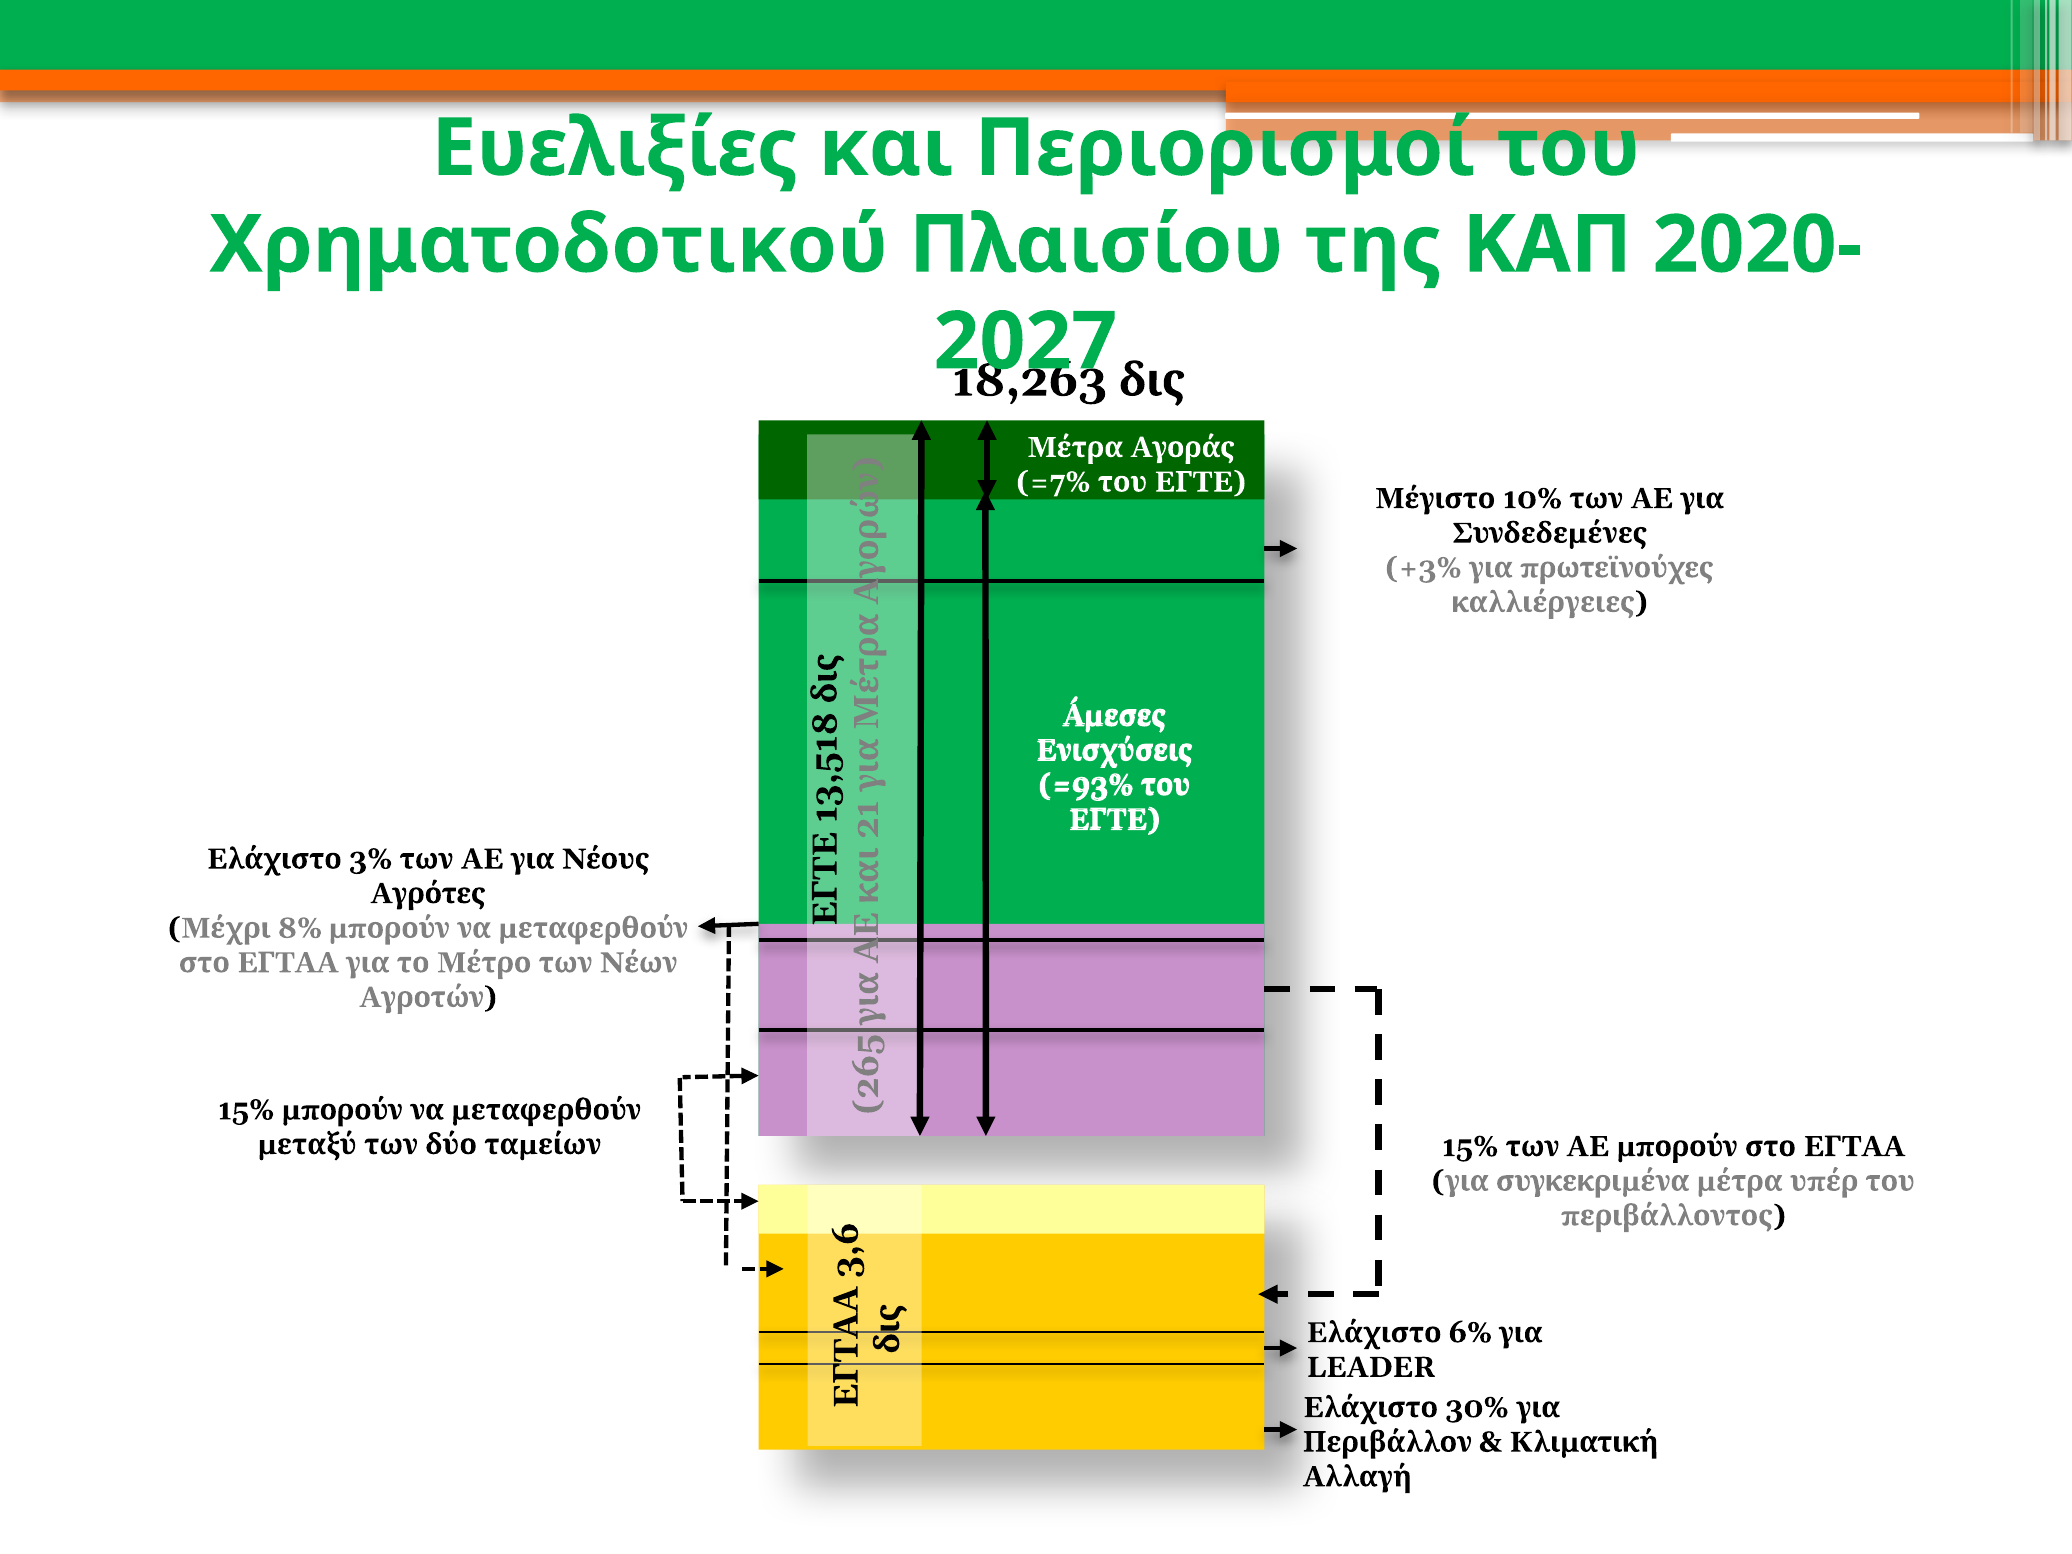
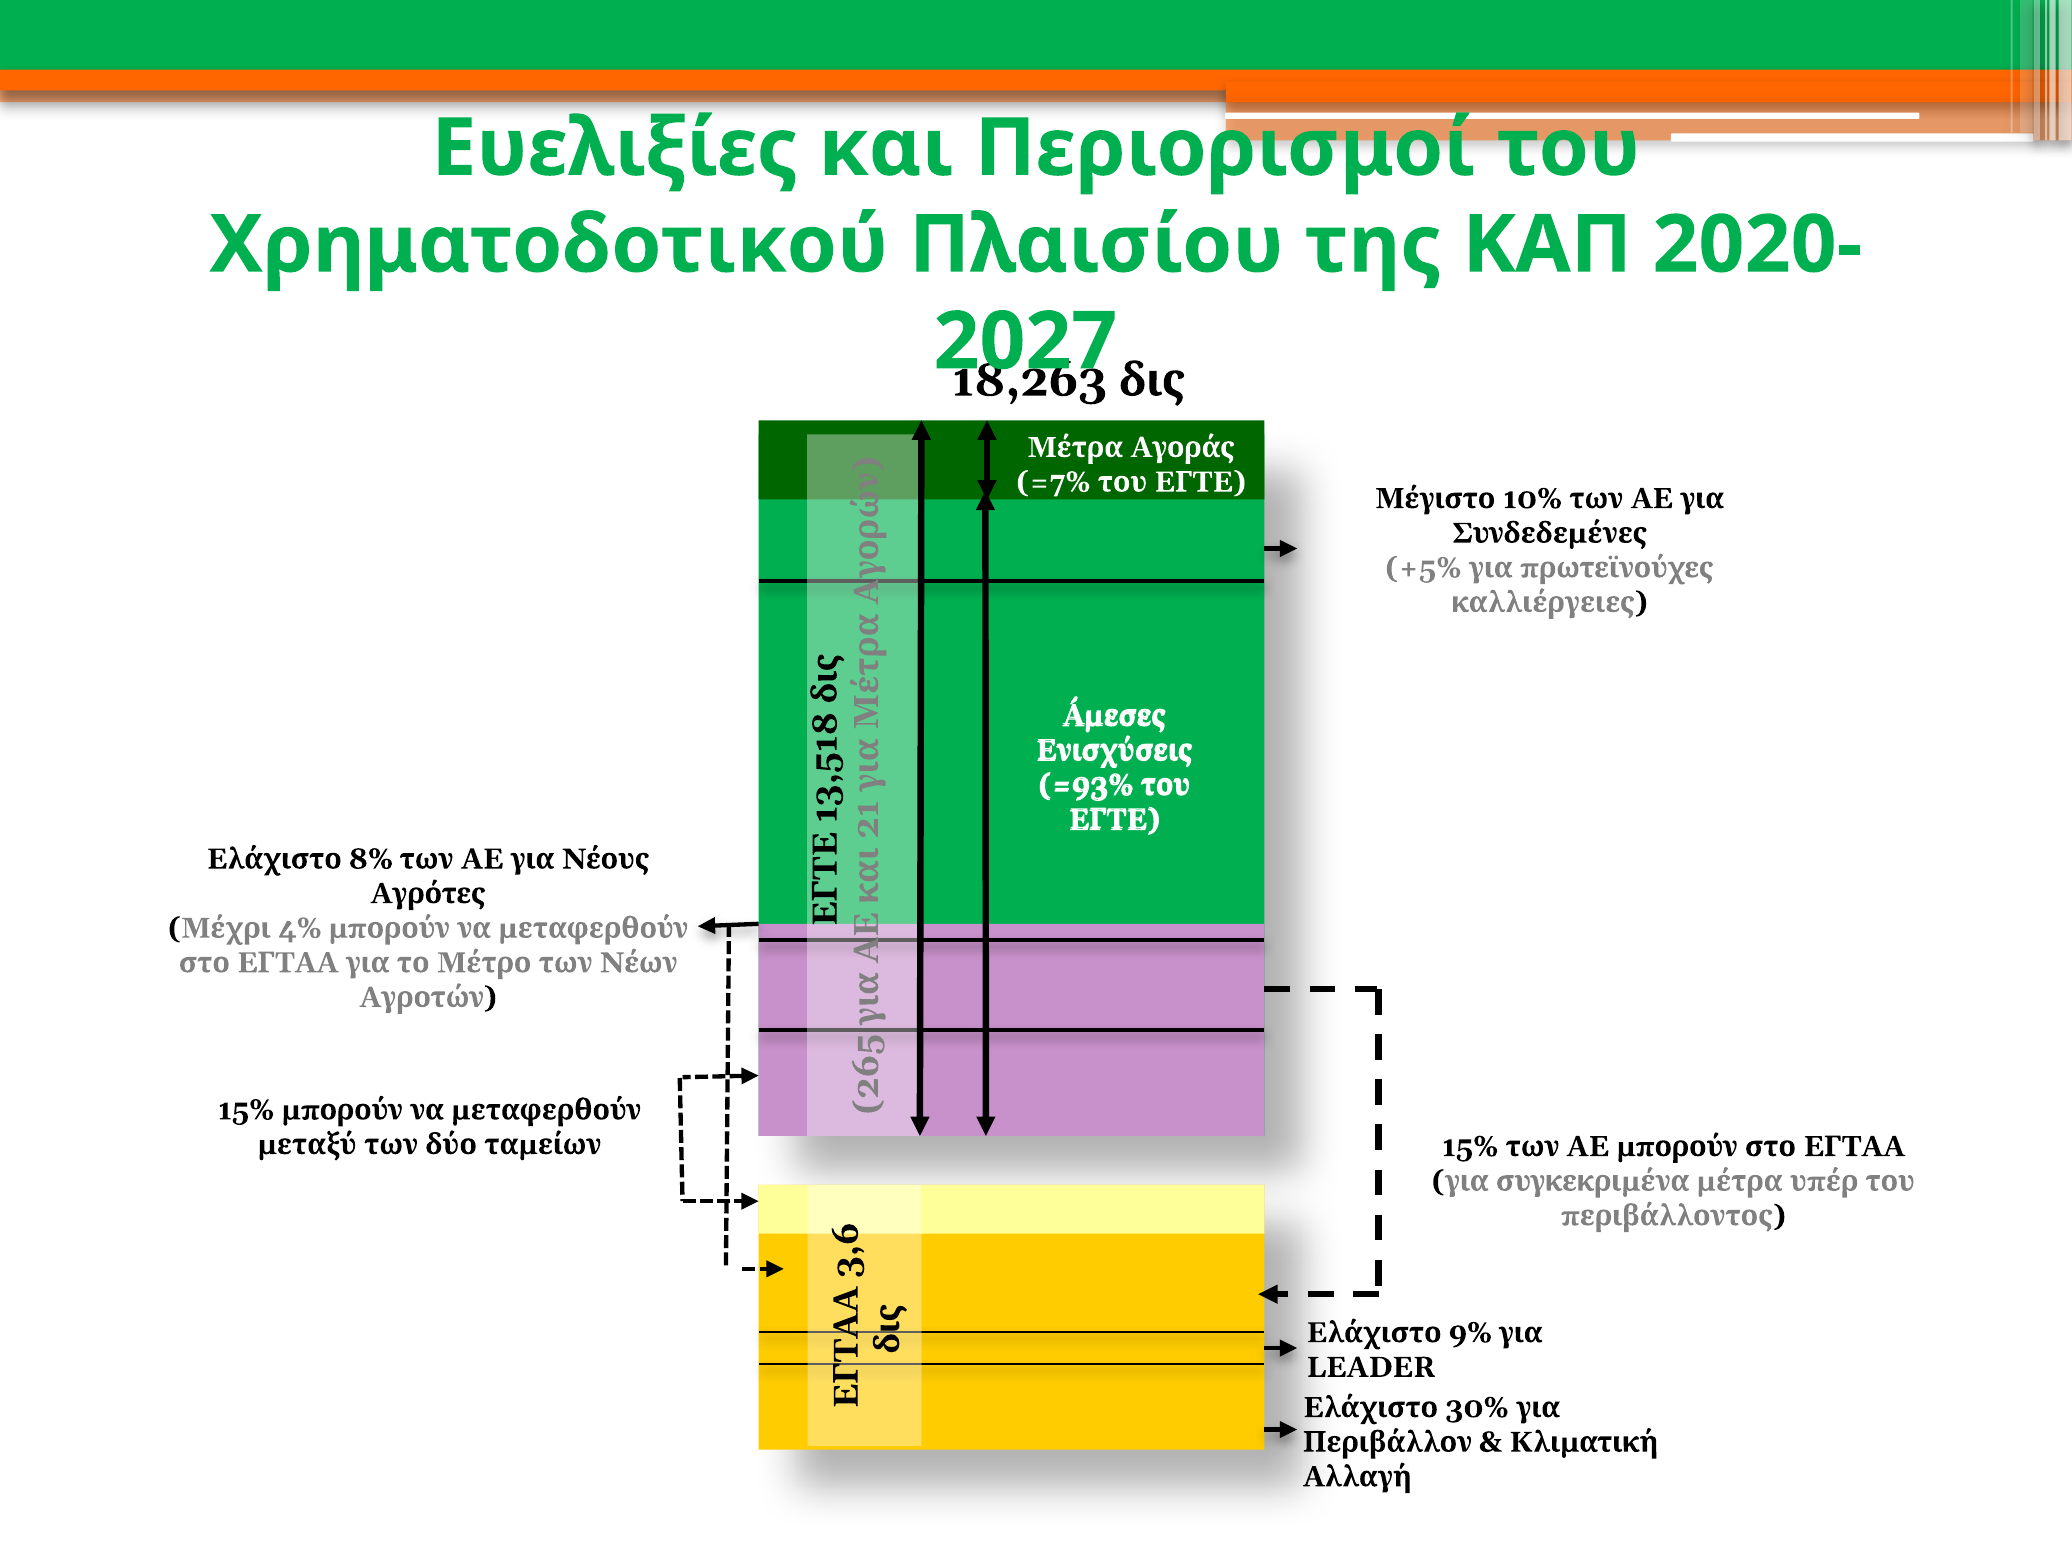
+3%: +3% -> +5%
3%: 3% -> 8%
8%: 8% -> 4%
6%: 6% -> 9%
